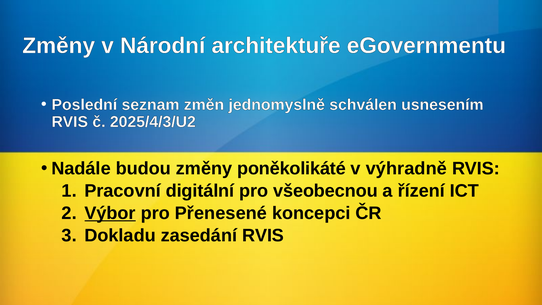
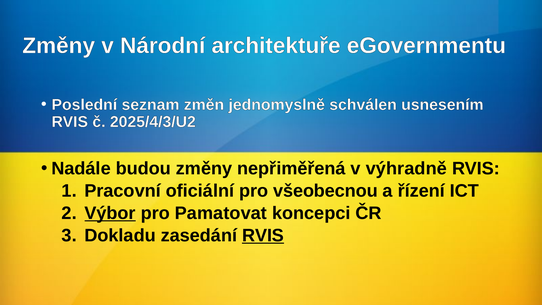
poněkolikáté: poněkolikáté -> nepřiměřená
digitální: digitální -> oficiální
Přenesené: Přenesené -> Pamatovat
RVIS at (263, 235) underline: none -> present
